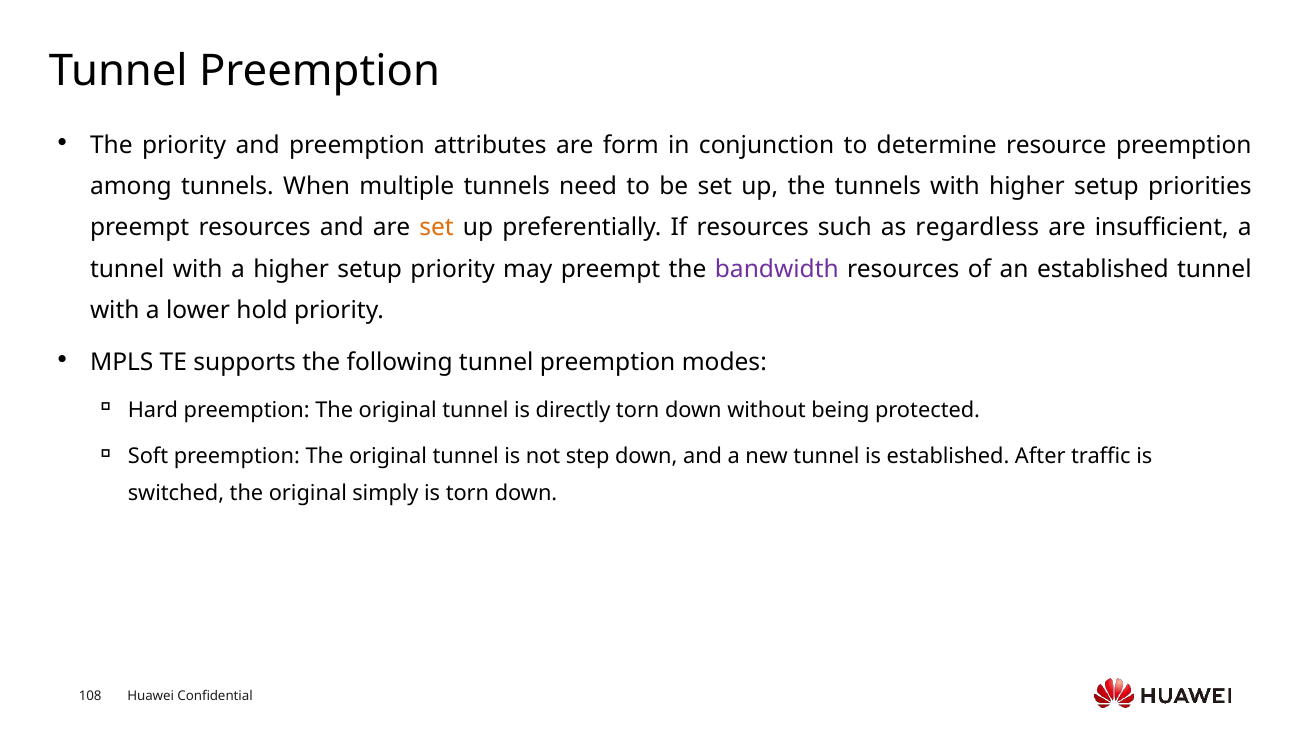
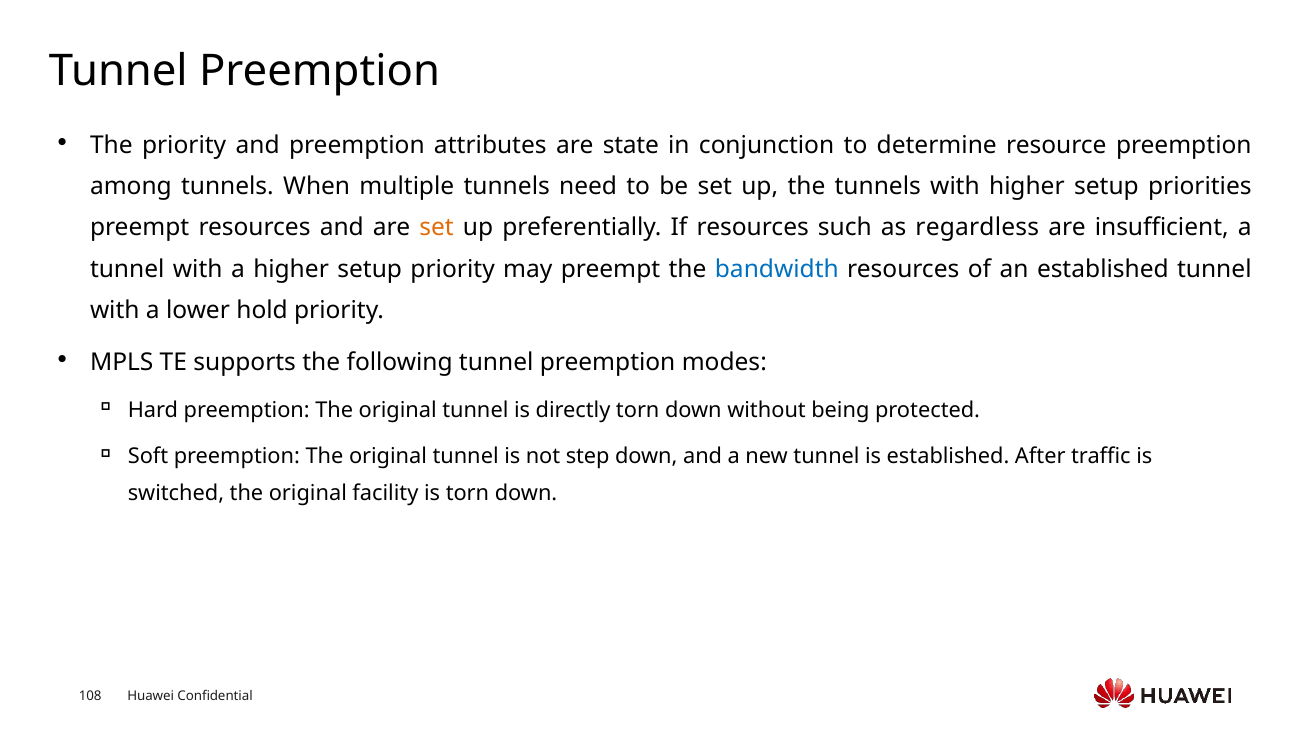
form: form -> state
bandwidth colour: purple -> blue
simply: simply -> facility
